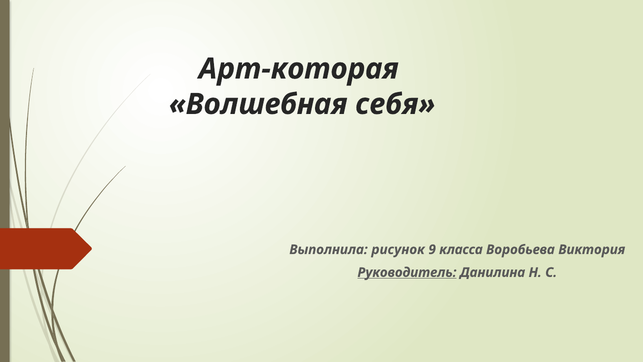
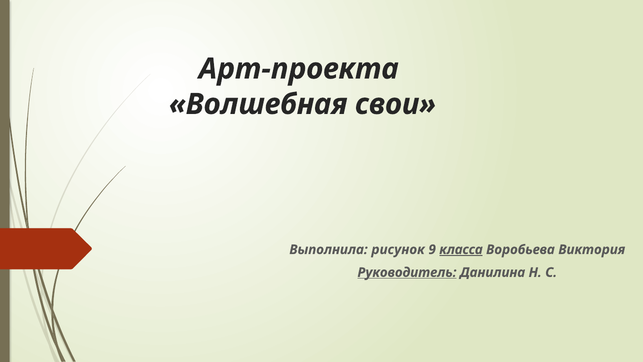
Арт-которая: Арт-которая -> Арт-проекта
себя: себя -> свои
класса underline: none -> present
